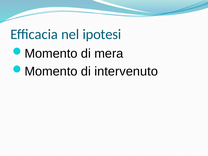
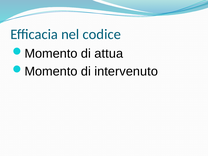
ipotesi: ipotesi -> codice
mera: mera -> attua
